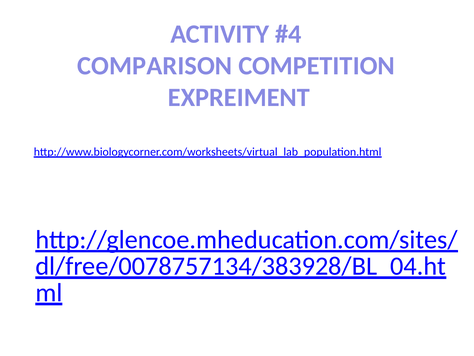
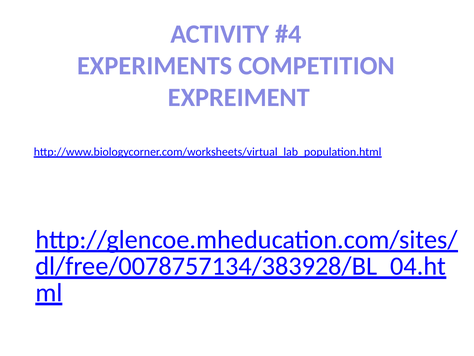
COMPARISON: COMPARISON -> EXPERIMENTS
